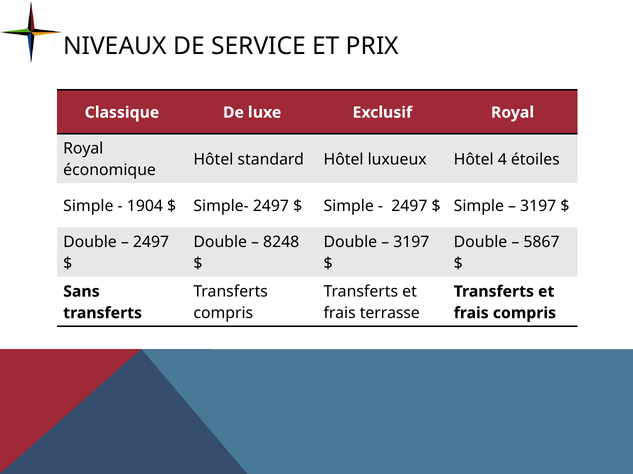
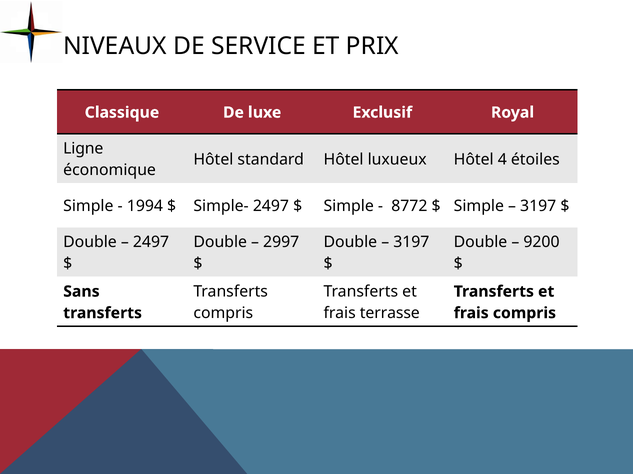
Royal at (83, 149): Royal -> Ligne
1904: 1904 -> 1994
2497 at (409, 206): 2497 -> 8772
8248: 8248 -> 2997
5867: 5867 -> 9200
